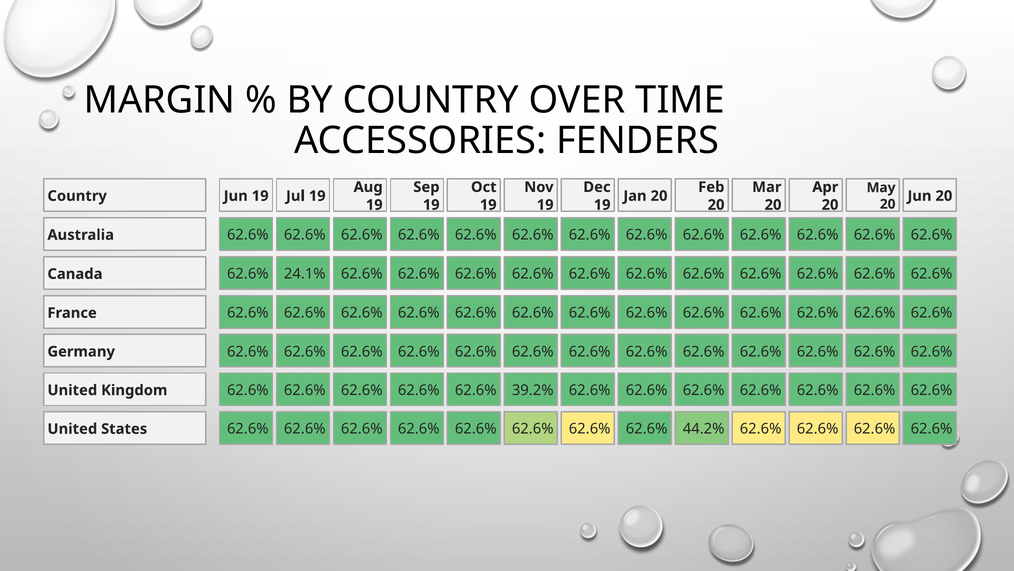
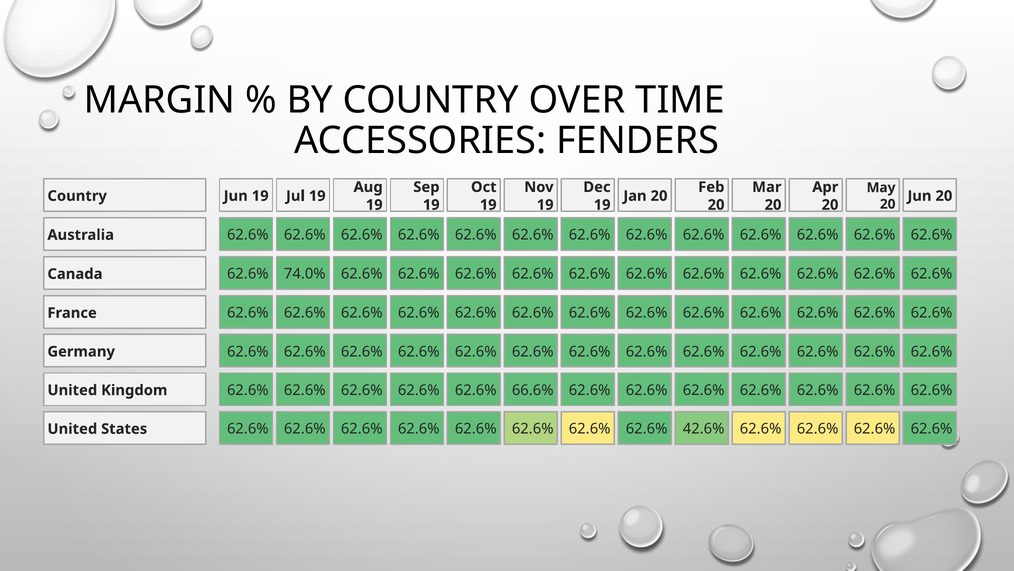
24.1%: 24.1% -> 74.0%
39.2%: 39.2% -> 66.6%
44.2%: 44.2% -> 42.6%
